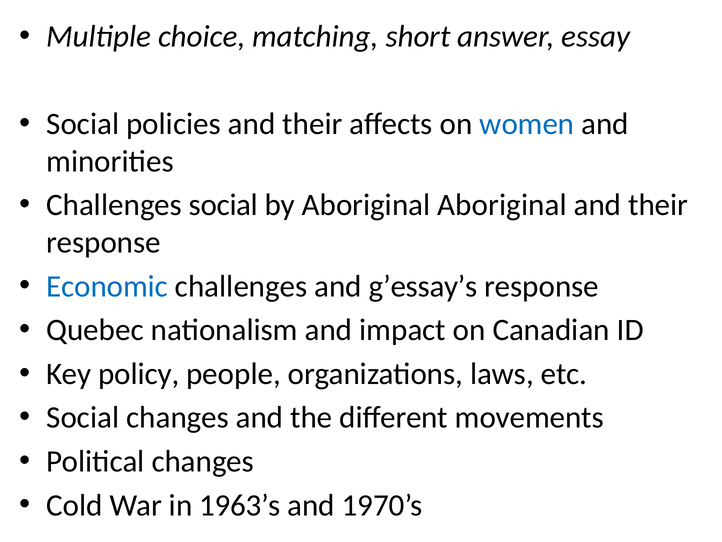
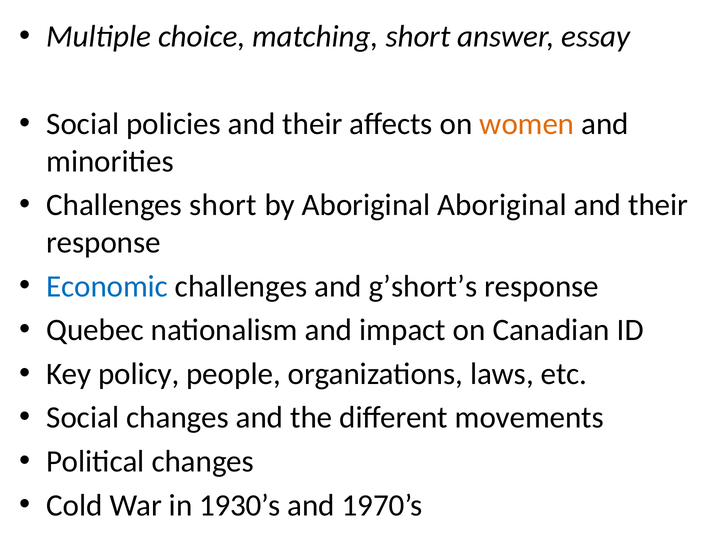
women colour: blue -> orange
Challenges social: social -> short
g’essay’s: g’essay’s -> g’short’s
1963’s: 1963’s -> 1930’s
